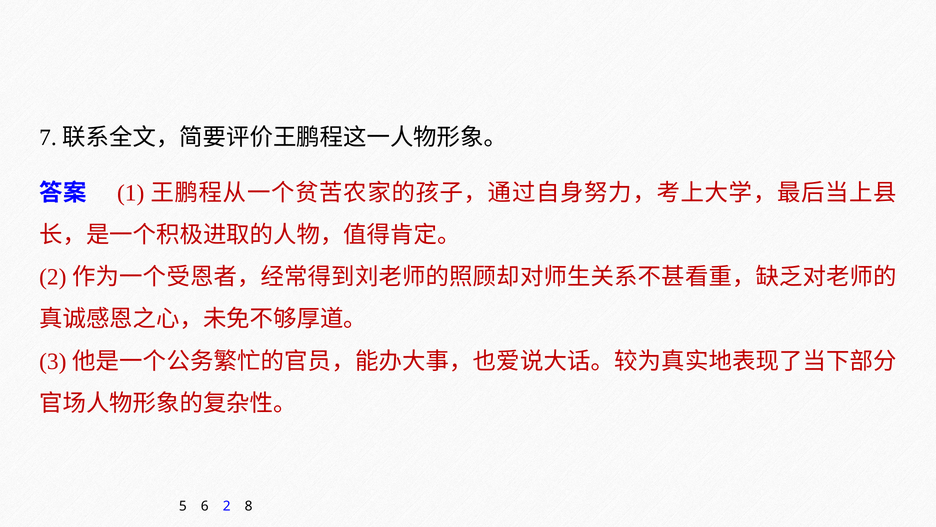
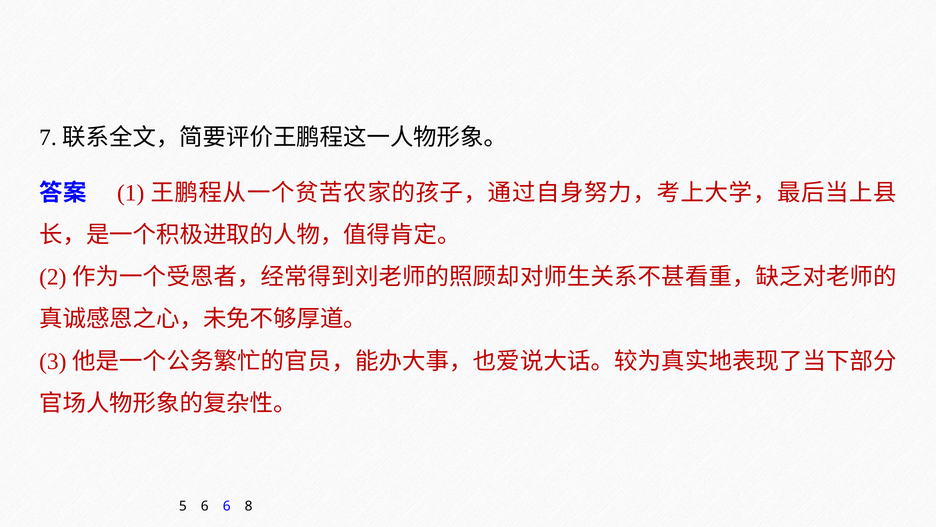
6 2: 2 -> 6
